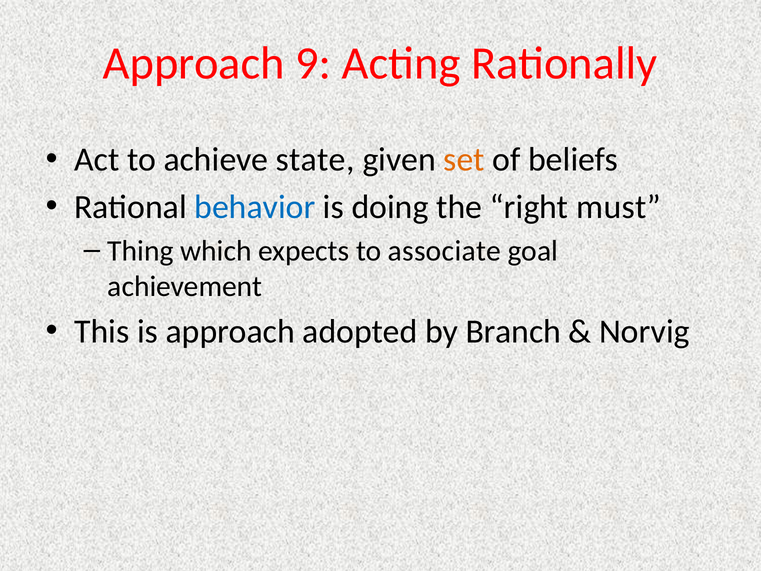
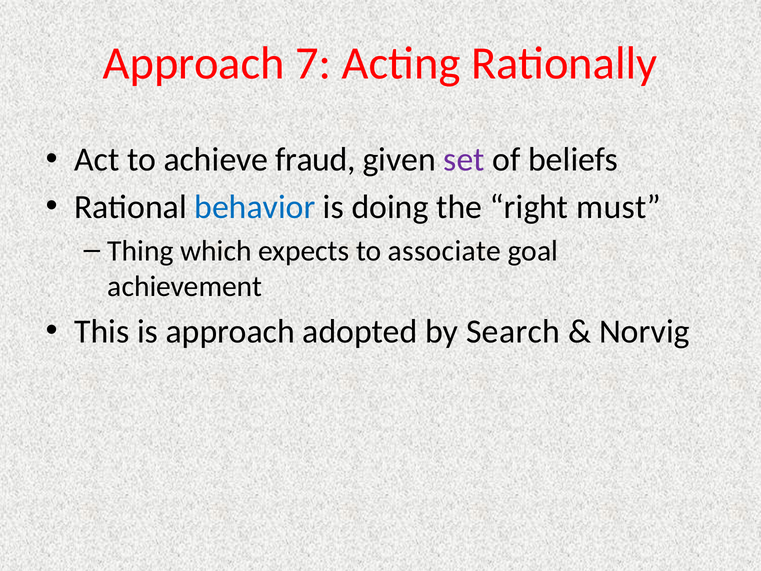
9: 9 -> 7
state: state -> fraud
set colour: orange -> purple
Branch: Branch -> Search
